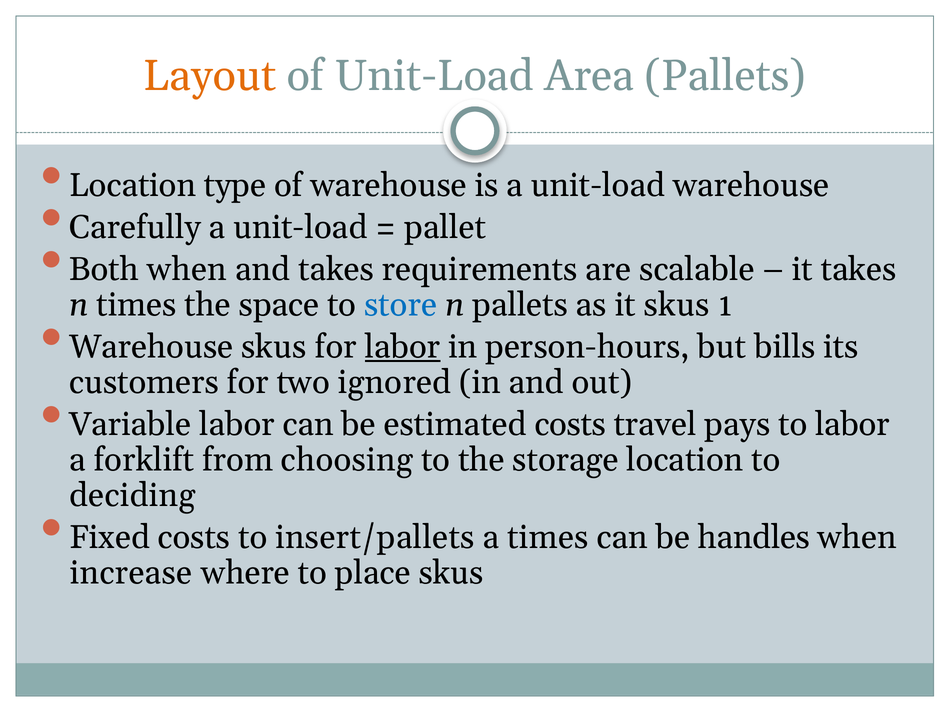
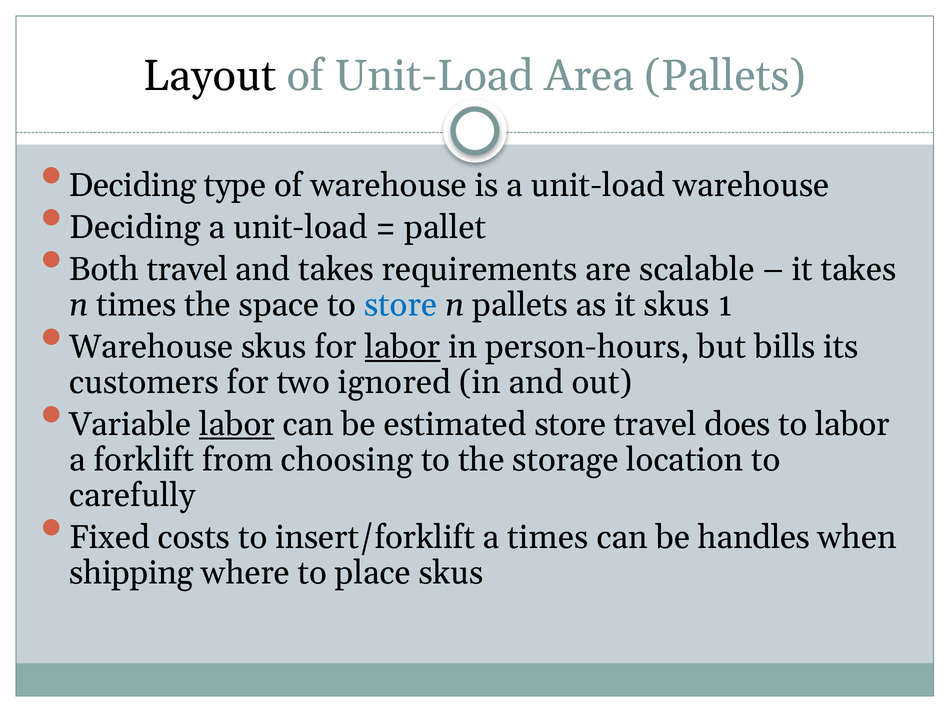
Layout colour: orange -> black
Location at (133, 185): Location -> Deciding
Carefully at (135, 227): Carefully -> Deciding
Both when: when -> travel
labor at (237, 425) underline: none -> present
estimated costs: costs -> store
pays: pays -> does
deciding: deciding -> carefully
insert/pallets: insert/pallets -> insert/forklift
increase: increase -> shipping
